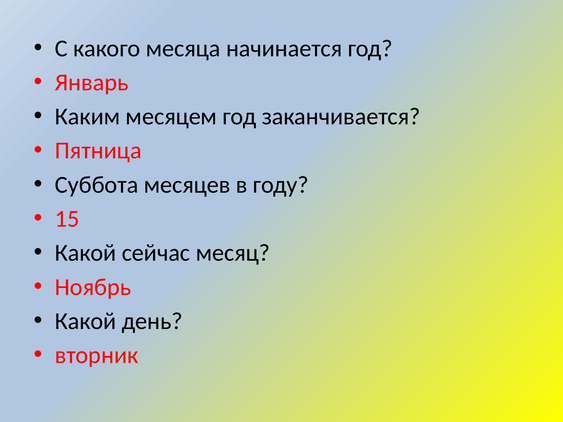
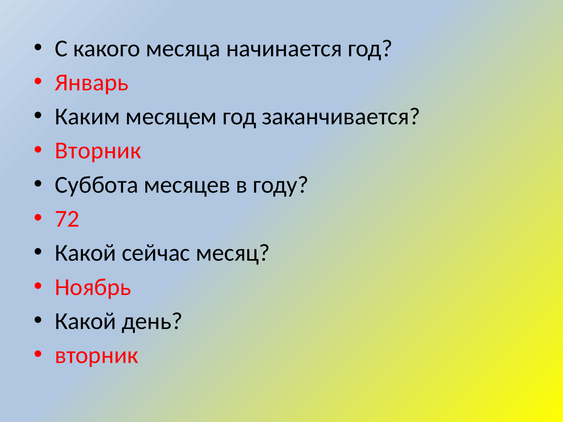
Пятница at (98, 151): Пятница -> Вторник
15: 15 -> 72
